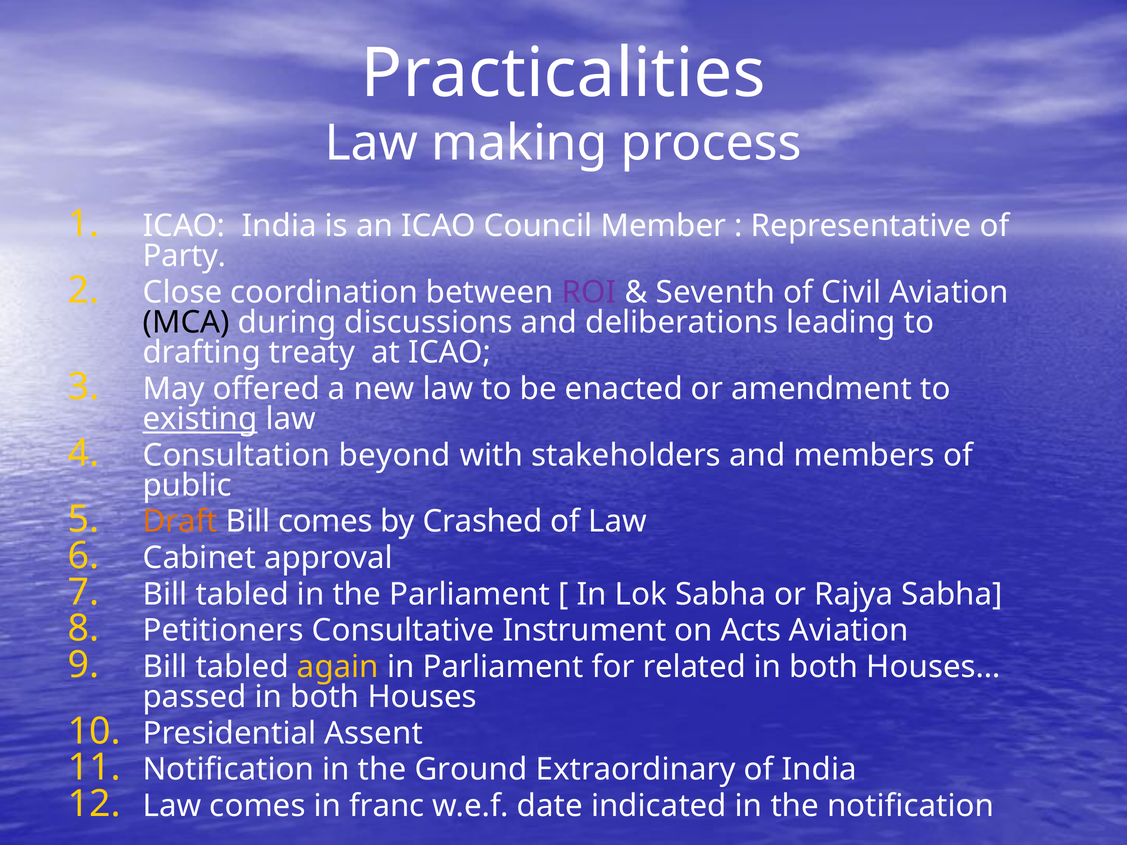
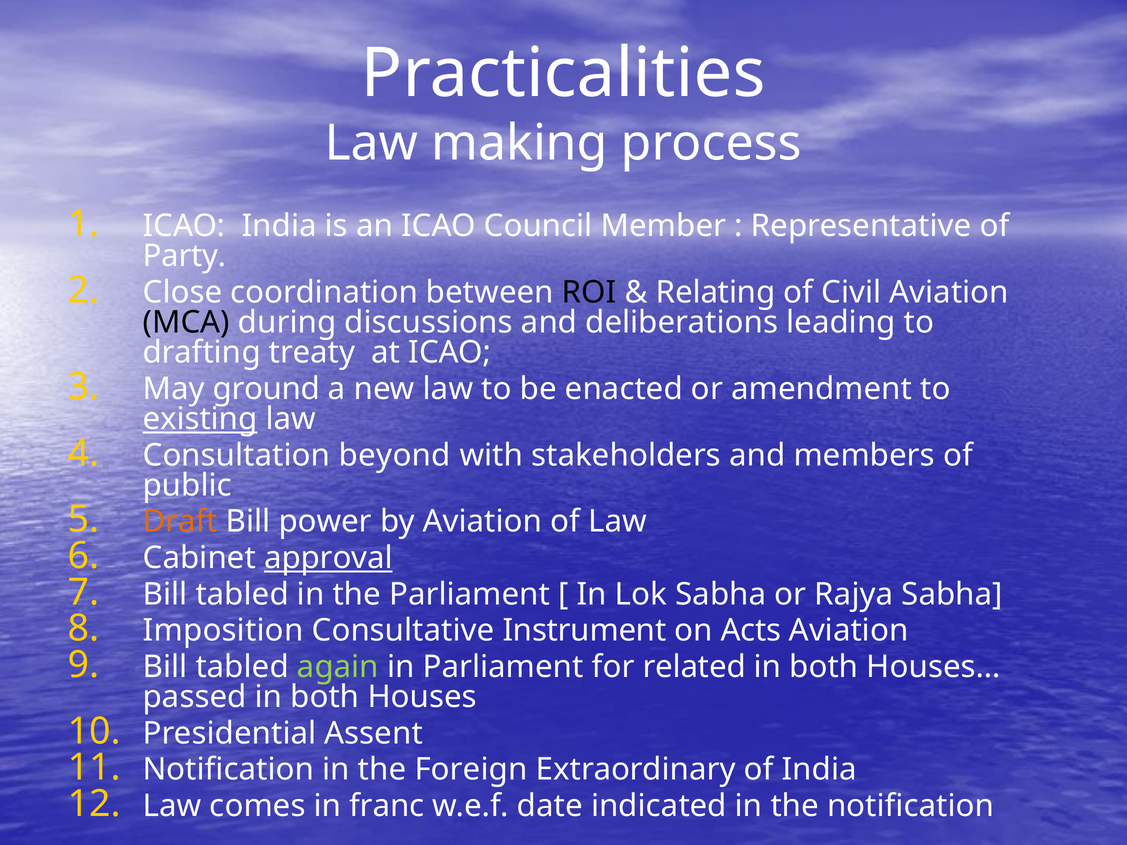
ROI colour: purple -> black
Seventh: Seventh -> Relating
offered: offered -> ground
Bill comes: comes -> power
by Crashed: Crashed -> Aviation
approval underline: none -> present
Petitioners: Petitioners -> Imposition
again colour: yellow -> light green
Ground: Ground -> Foreign
